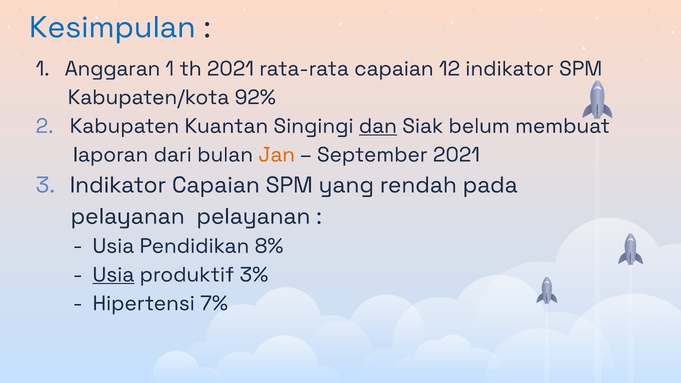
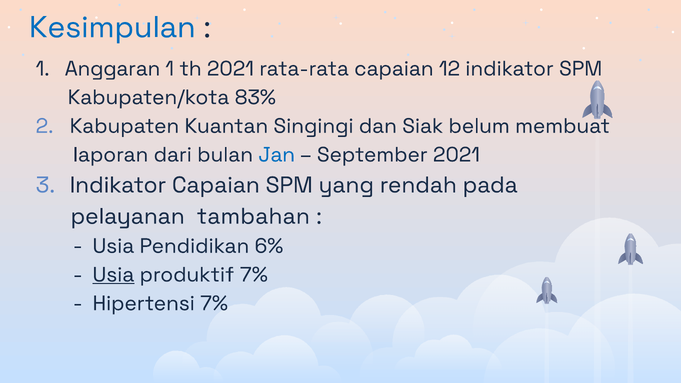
92%: 92% -> 83%
dan underline: present -> none
Jan colour: orange -> blue
pelayanan pelayanan: pelayanan -> tambahan
8%: 8% -> 6%
produktif 3%: 3% -> 7%
